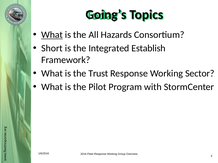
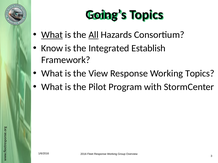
All underline: none -> present
Short: Short -> Know
Trust: Trust -> View
Working Sector: Sector -> Topics
